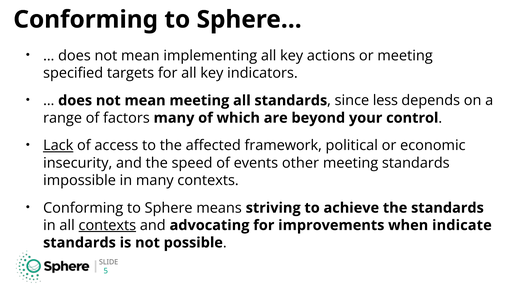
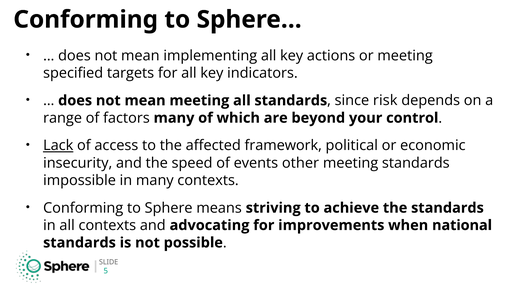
less: less -> risk
contexts at (107, 225) underline: present -> none
indicate: indicate -> national
